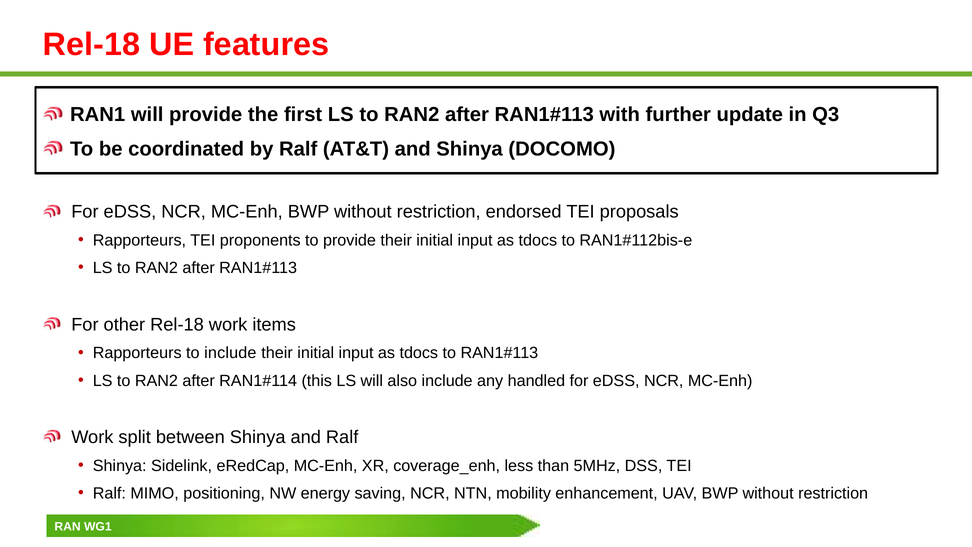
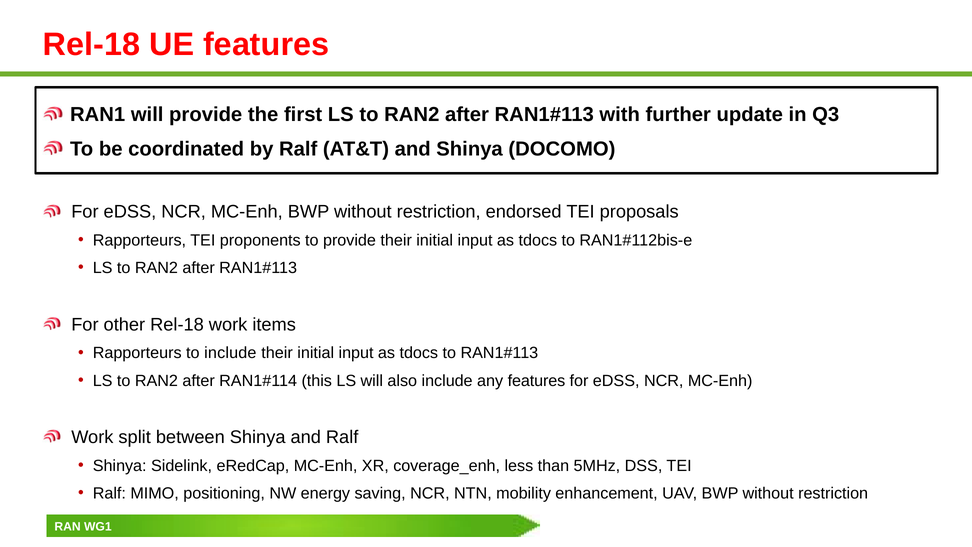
any handled: handled -> features
